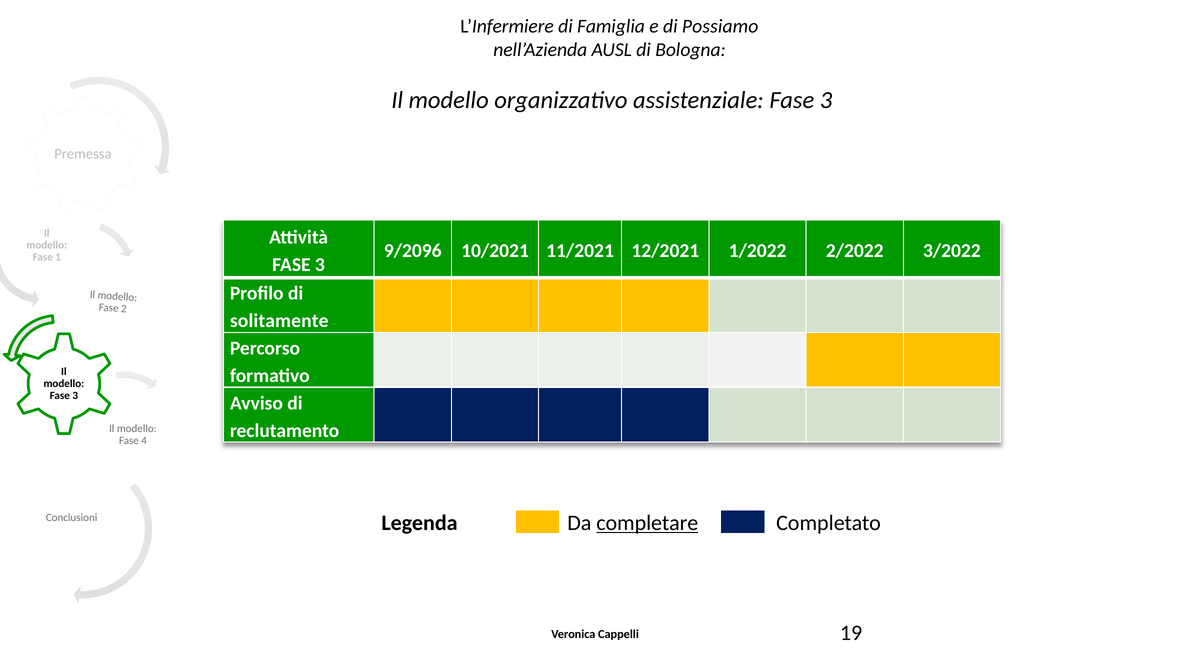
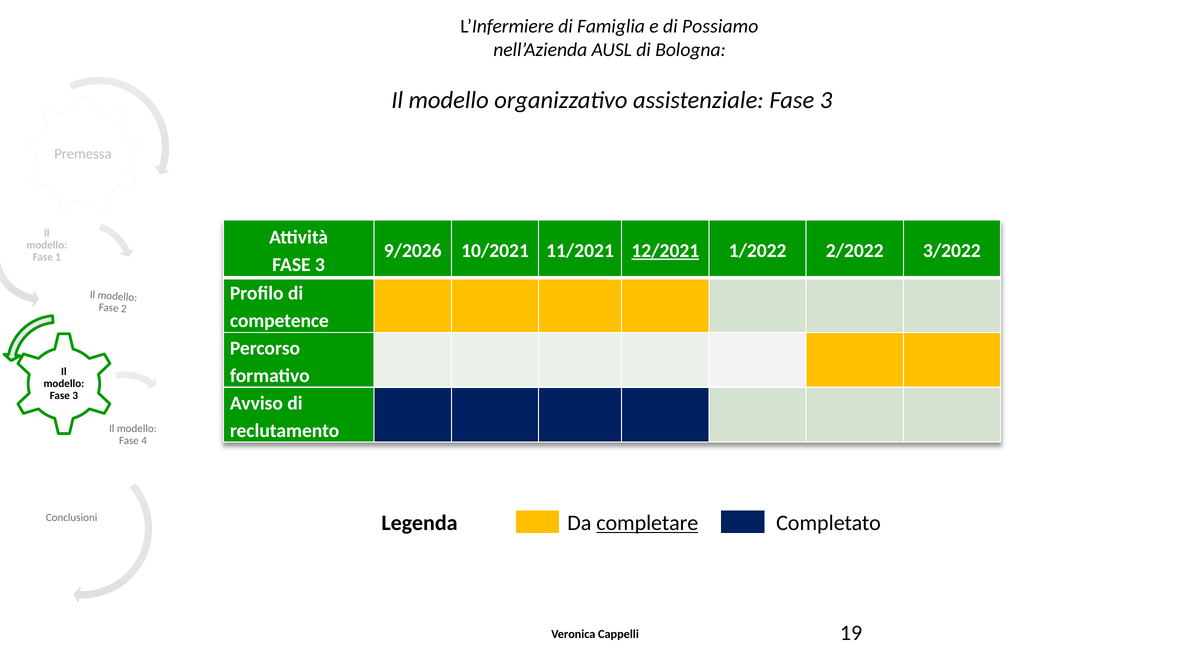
9/2096: 9/2096 -> 9/2026
12/2021 underline: none -> present
solitamente: solitamente -> competence
